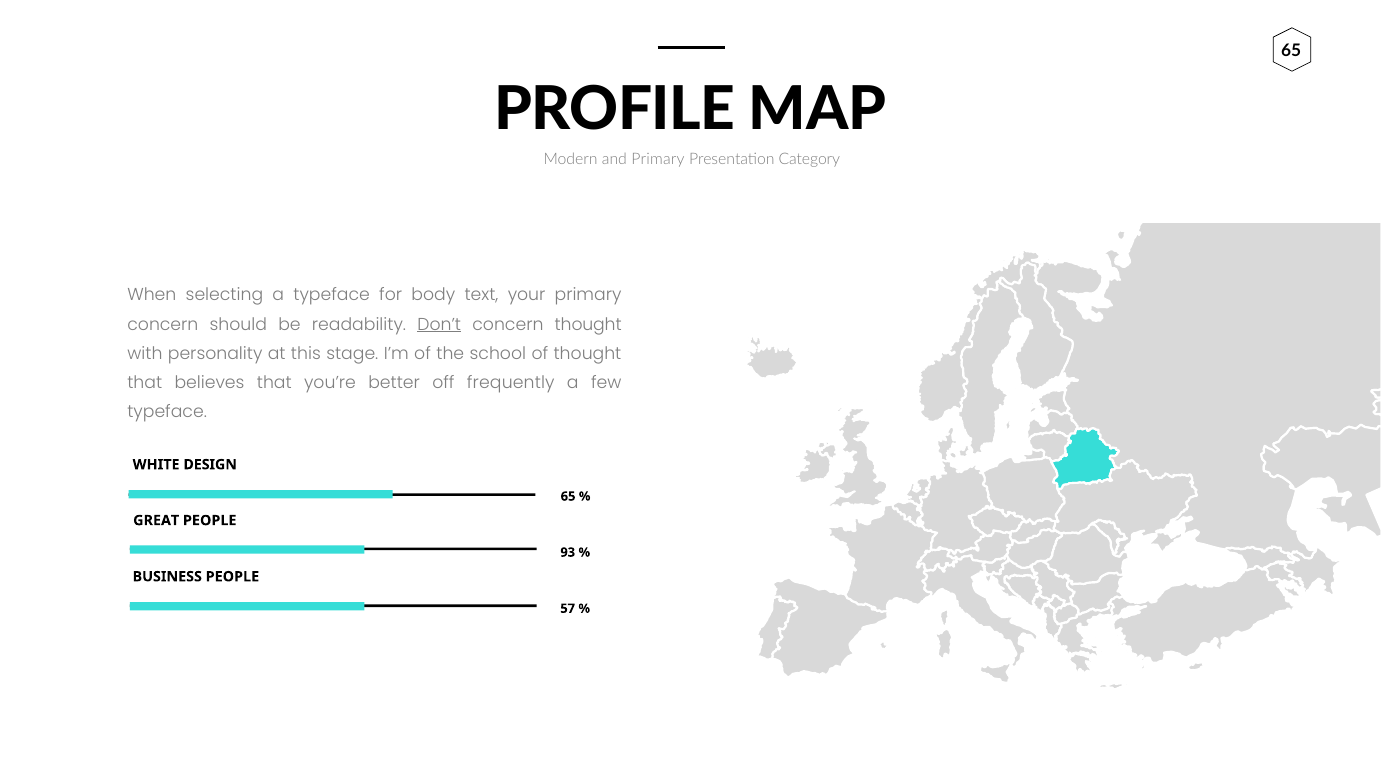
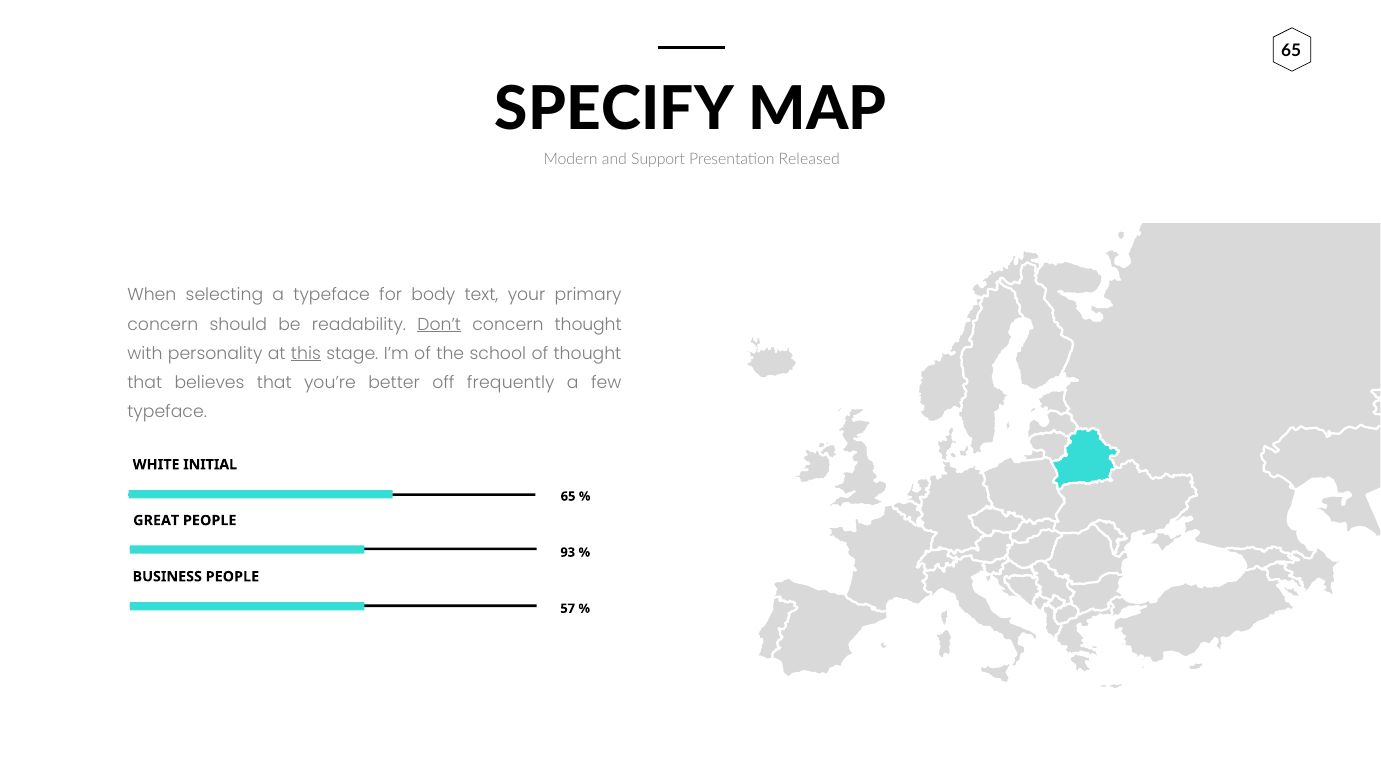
PROFILE: PROFILE -> SPECIFY
and Primary: Primary -> Support
Category: Category -> Released
this underline: none -> present
DESIGN: DESIGN -> INITIAL
